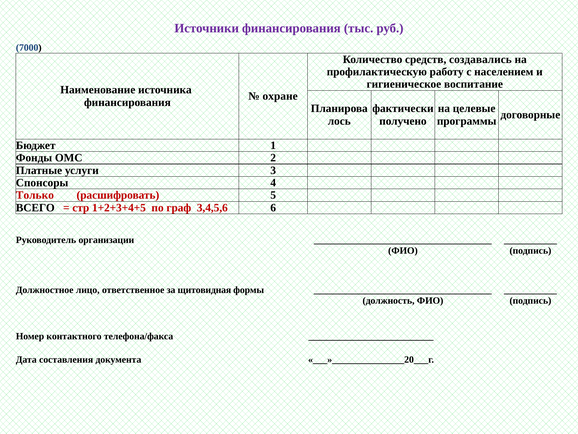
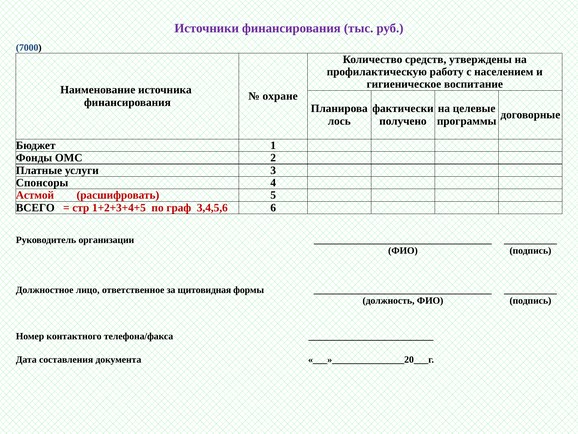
создавались: создавались -> утверждены
Только: Только -> Астмой
